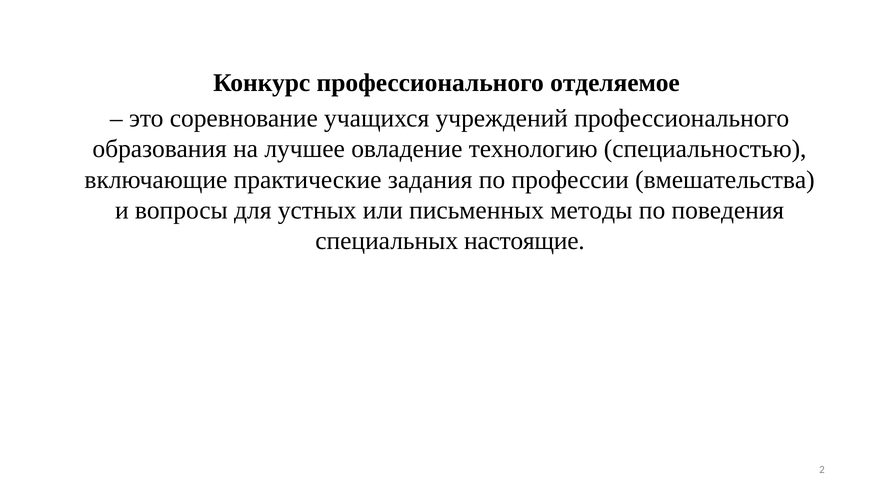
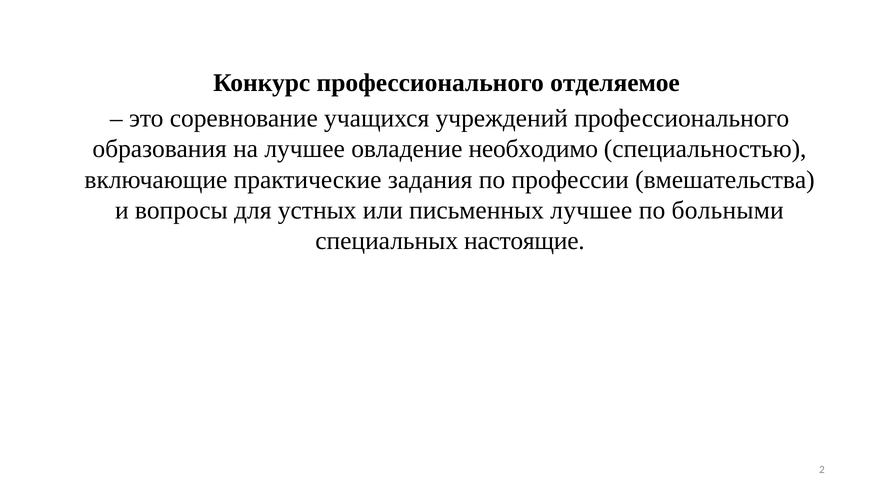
технологию: технологию -> необходимо
письменных методы: методы -> лучшее
поведения: поведения -> больными
